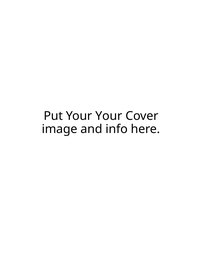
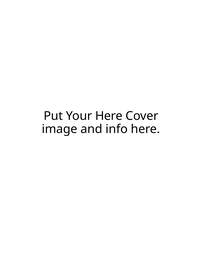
Your Your: Your -> Here
